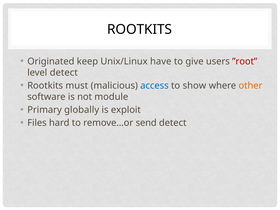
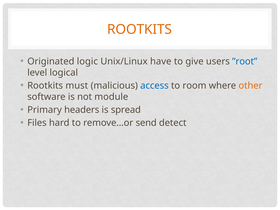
ROOTKITS at (140, 29) colour: black -> orange
keep: keep -> logic
”root colour: red -> blue
level detect: detect -> logical
show: show -> room
globally: globally -> headers
exploit: exploit -> spread
